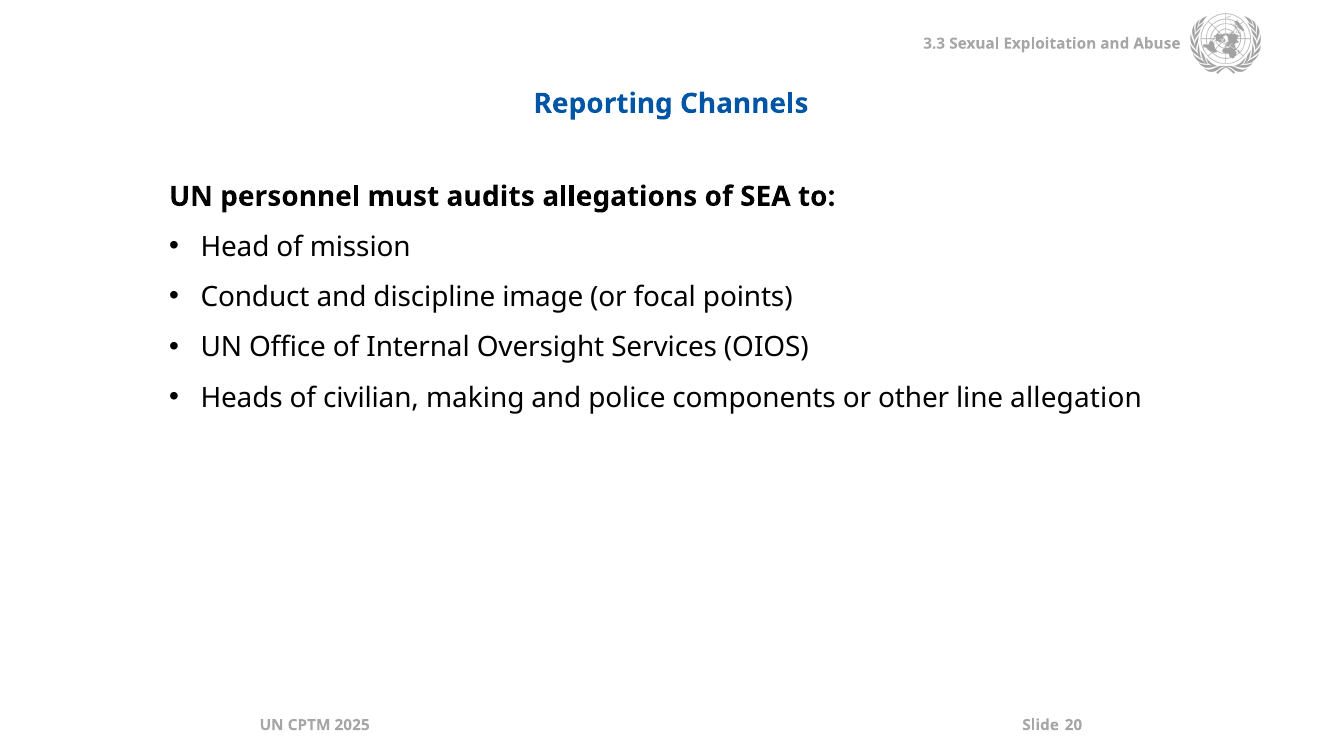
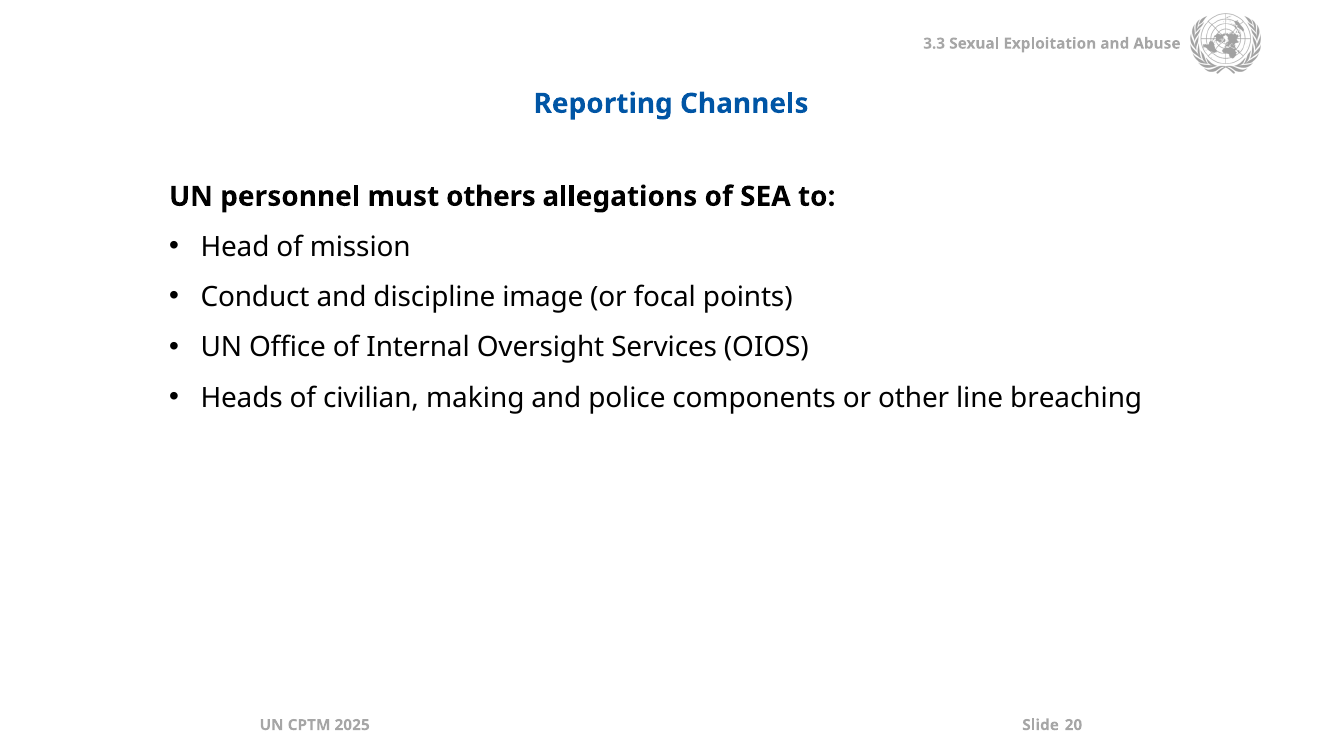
audits: audits -> others
allegation: allegation -> breaching
